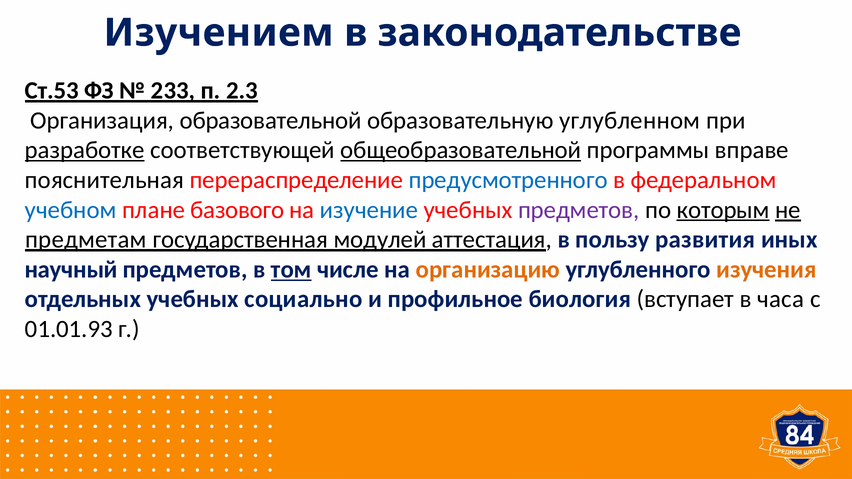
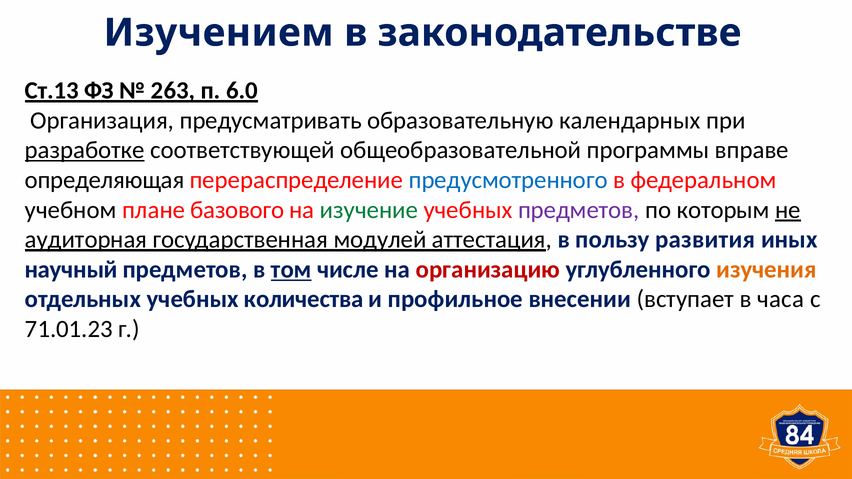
Ст.53: Ст.53 -> Ст.13
233: 233 -> 263
2.3: 2.3 -> 6.0
образовательной: образовательной -> предусматривать
углубленном: углубленном -> календарных
общеобразовательной underline: present -> none
пояснительная: пояснительная -> определяющая
учебном colour: blue -> black
изучение colour: blue -> green
которым underline: present -> none
предметам: предметам -> аудиторная
организацию colour: orange -> red
социально: социально -> количества
биология: биология -> внесении
01.01.93: 01.01.93 -> 71.01.23
